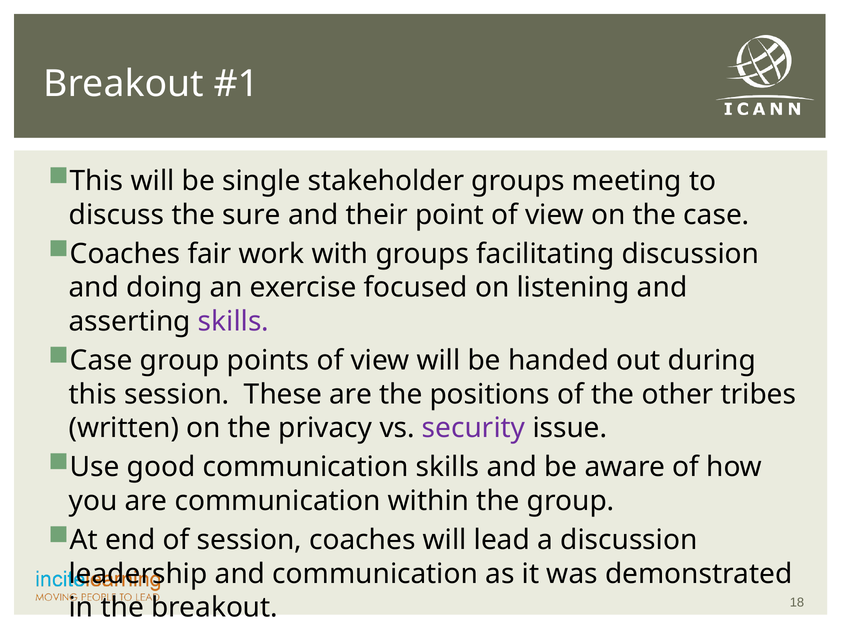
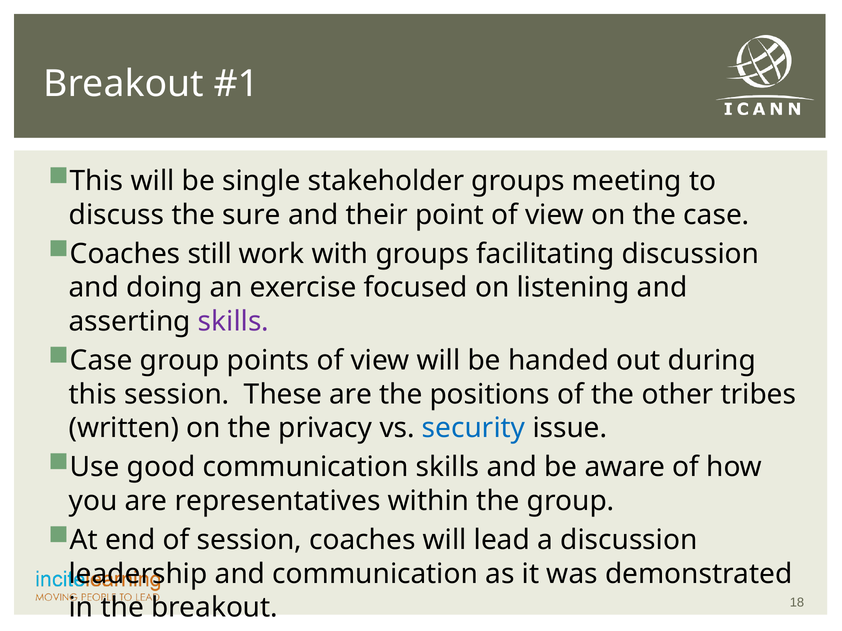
fair: fair -> still
security colour: purple -> blue
are communication: communication -> representatives
